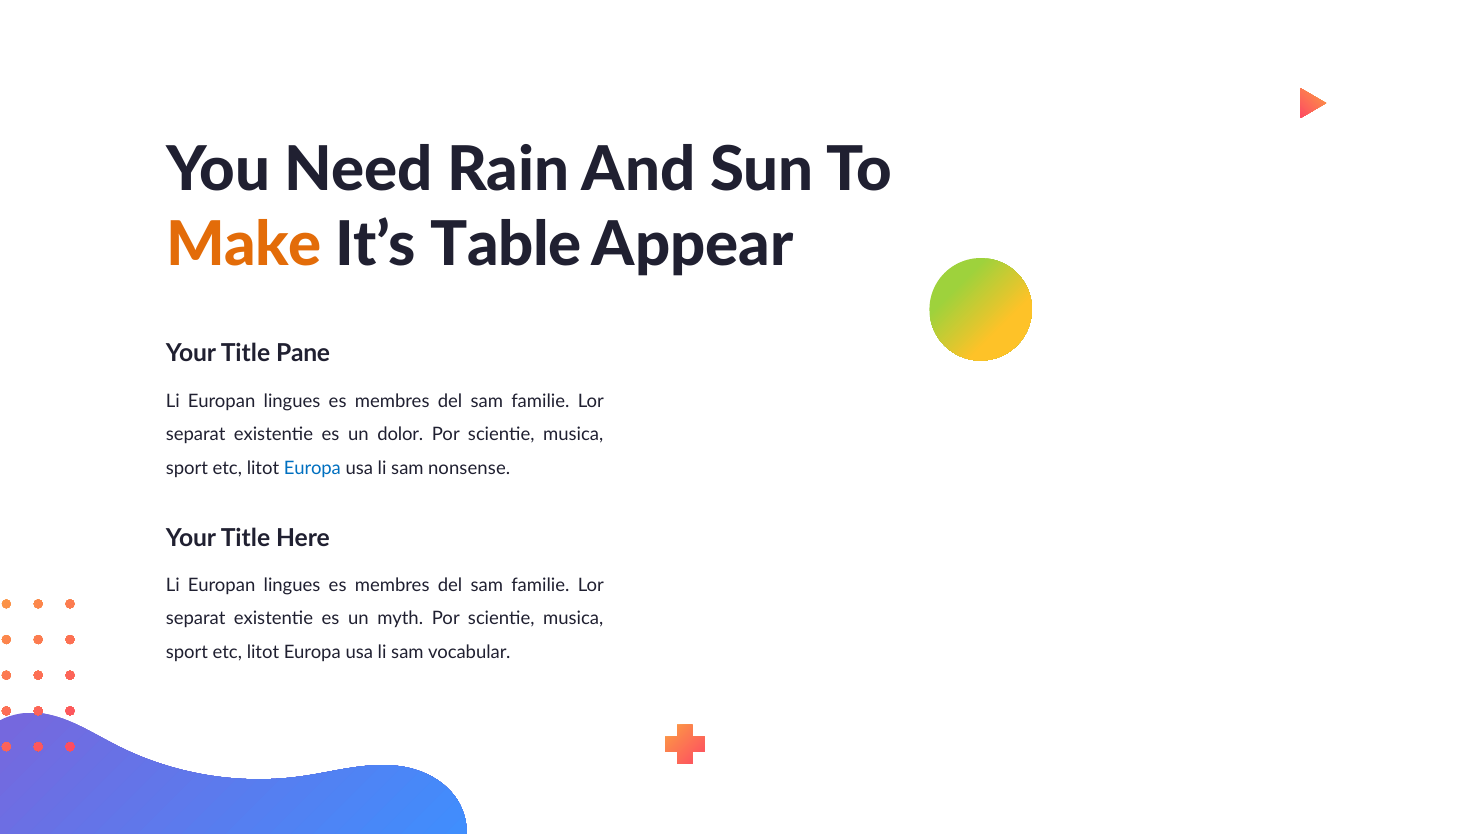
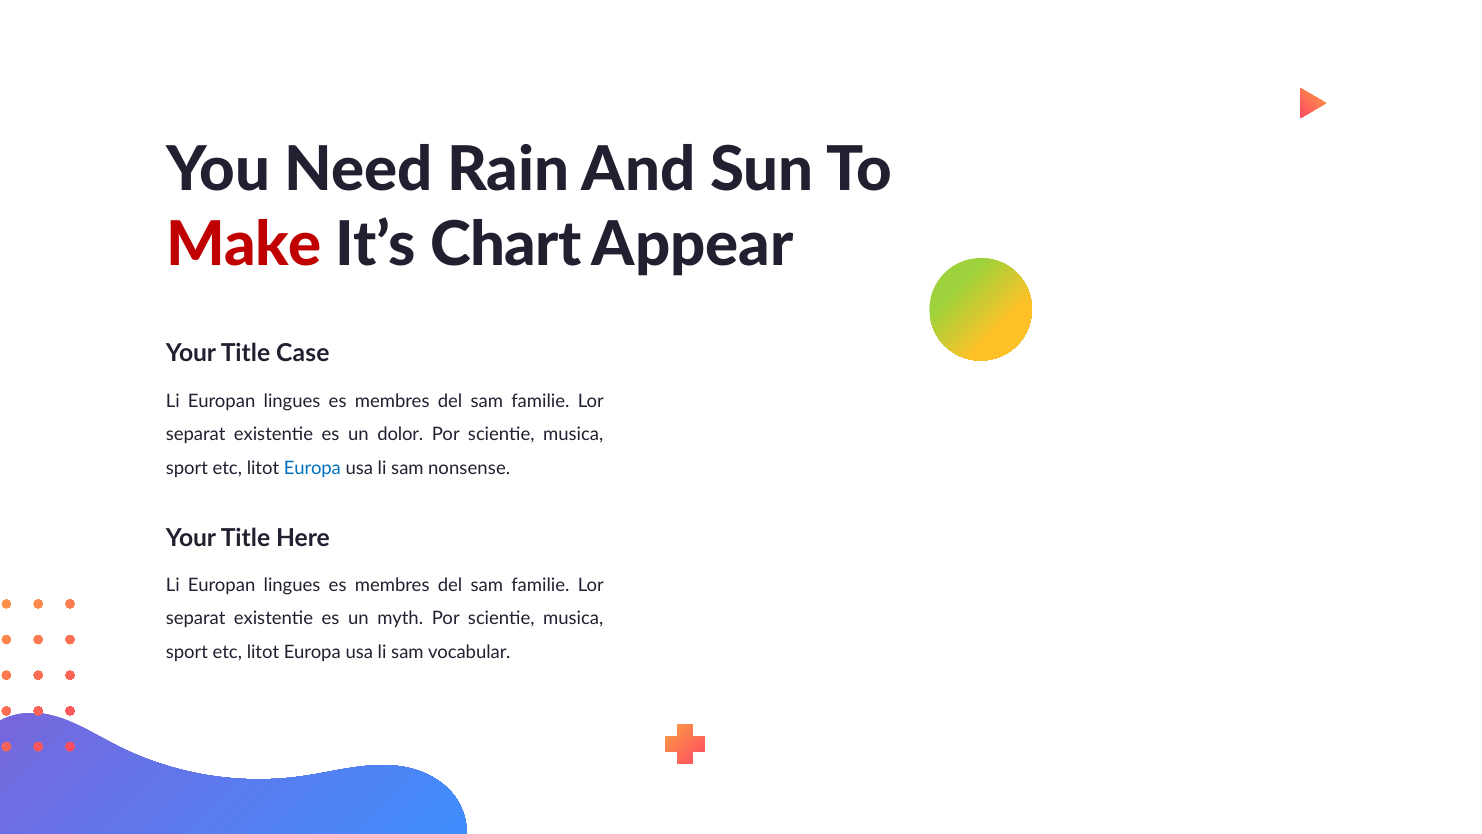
Make colour: orange -> red
Table: Table -> Chart
Pane: Pane -> Case
